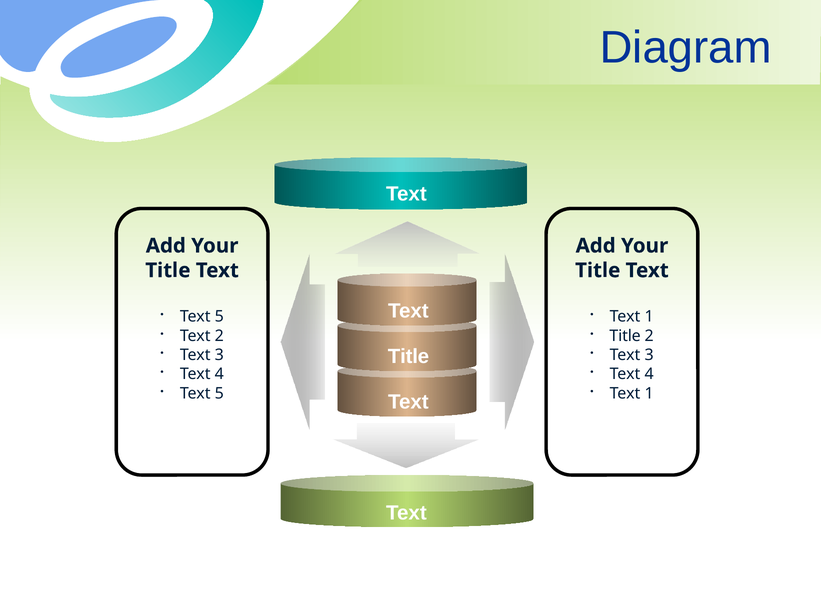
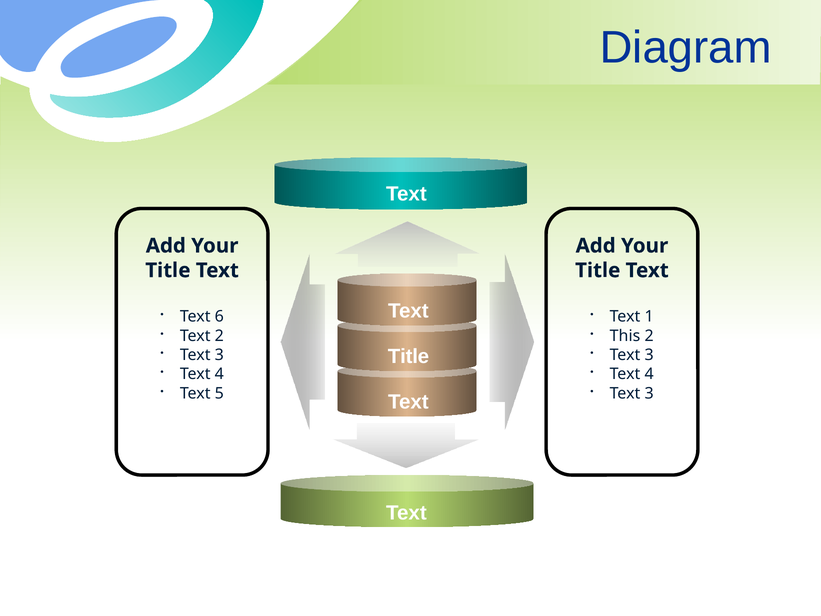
5 at (219, 317): 5 -> 6
Title at (625, 336): Title -> This
1 at (649, 393): 1 -> 3
